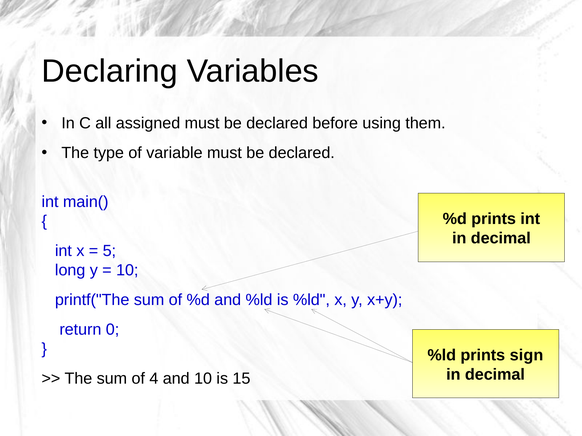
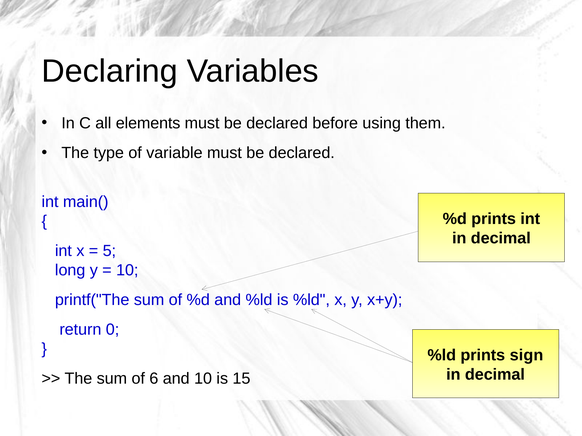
assigned: assigned -> elements
4: 4 -> 6
